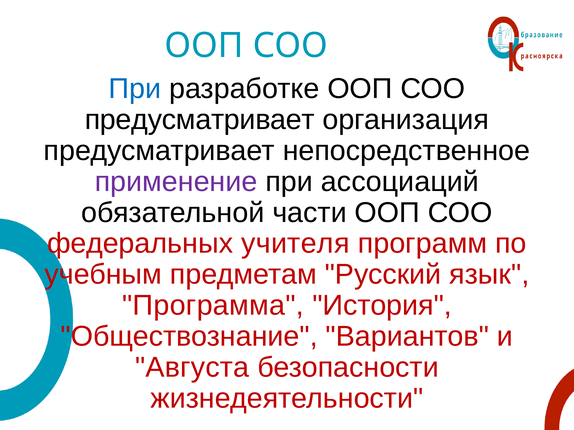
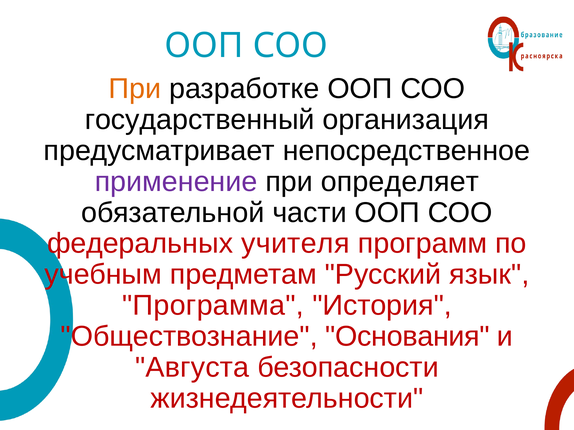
При at (135, 89) colour: blue -> orange
предусматривает at (200, 120): предусматривает -> государственный
ассоциаций: ассоциаций -> определяет
Вариантов: Вариантов -> Основания
